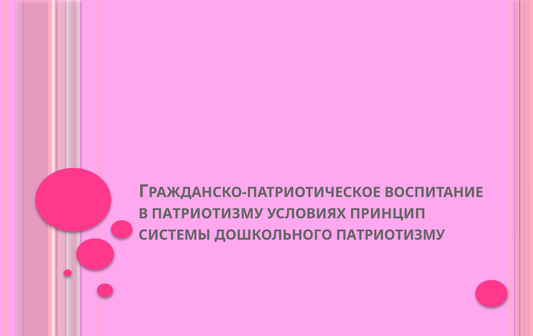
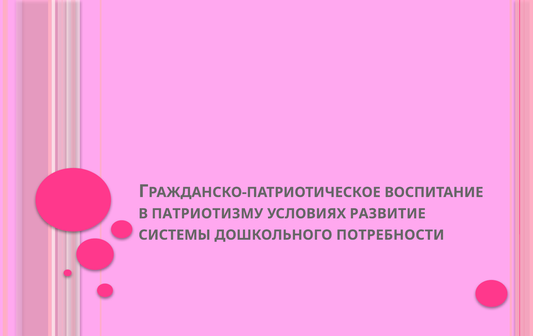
ПРИНЦИП: ПРИНЦИП -> РАЗВИТИЕ
ДОШКОЛЬНОГО ПАТРИОТИЗМУ: ПАТРИОТИЗМУ -> ПОТРЕБНОСТИ
